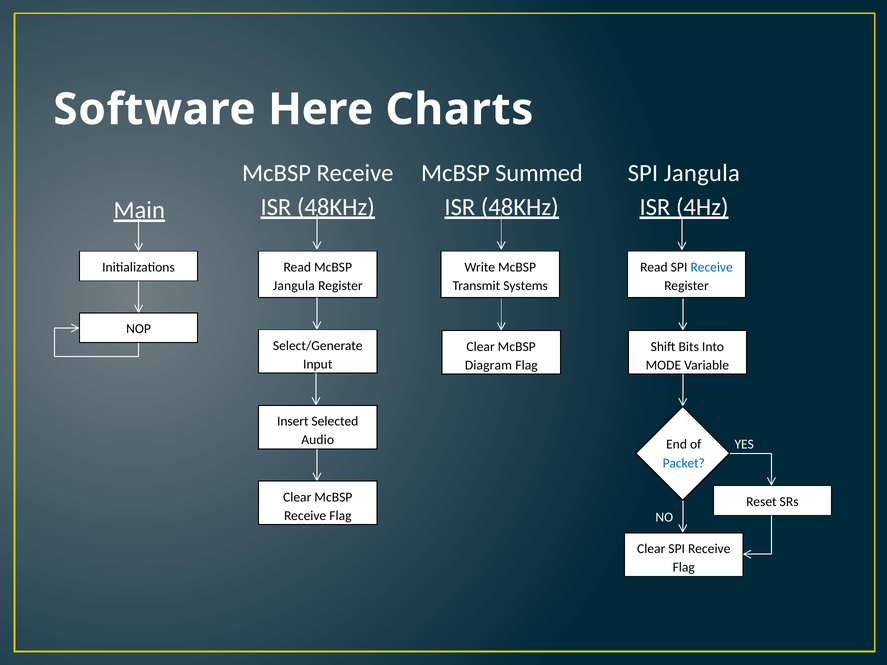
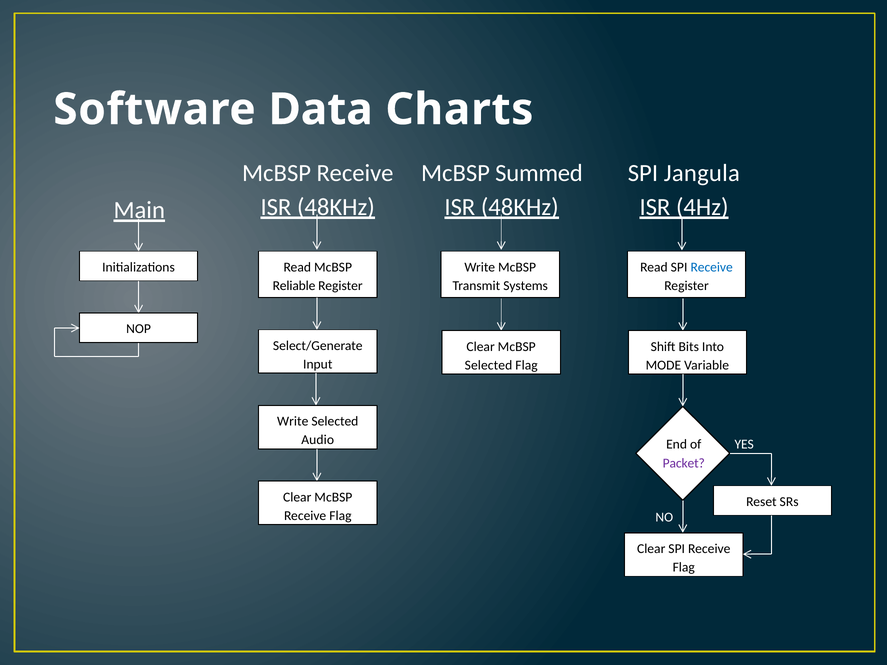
Here: Here -> Data
Jangula at (294, 286): Jangula -> Reliable
Diagram at (488, 365): Diagram -> Selected
Insert at (293, 421): Insert -> Write
Packet colour: blue -> purple
